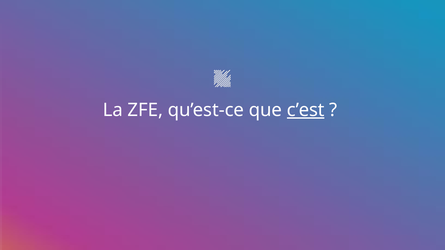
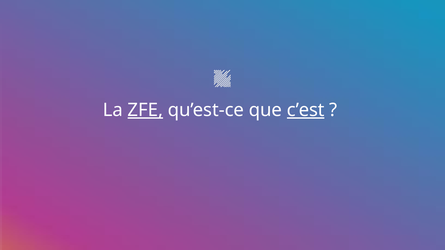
ZFE underline: none -> present
